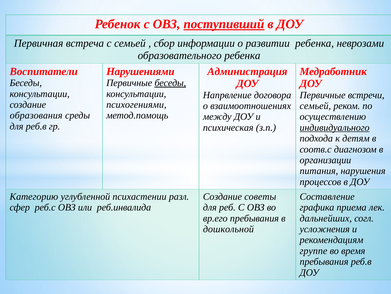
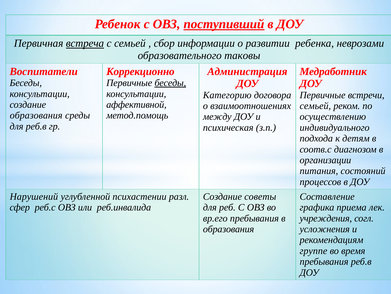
встреча underline: none -> present
образовательного ребенка: ребенка -> таковы
Нарушениями: Нарушениями -> Коррекционно
Напрвление: Напрвление -> Категорию
психогениями: психогениями -> аффективной
индивидуального underline: present -> none
нарушения: нарушения -> состояний
Категорию: Категорию -> Нарушений
дальнейших: дальнейших -> учреждения
дошкольной at (228, 229): дошкольной -> образования
